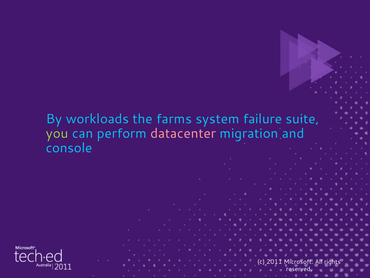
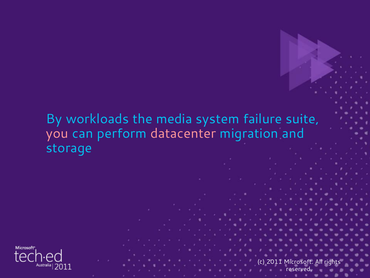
farms: farms -> media
you colour: light green -> pink
console: console -> storage
